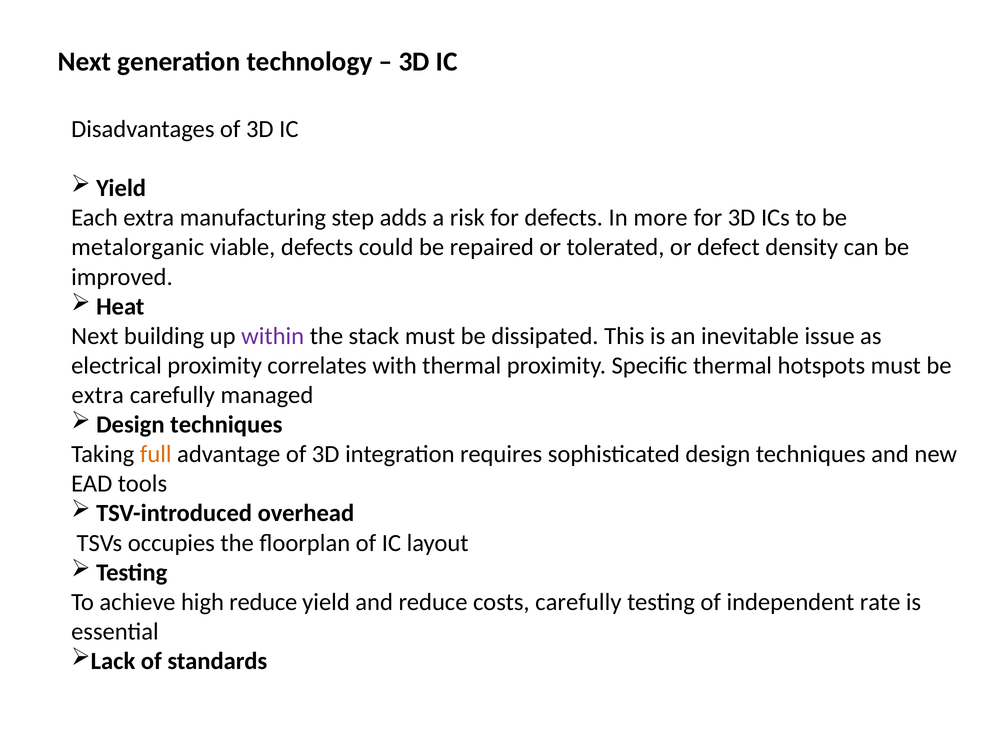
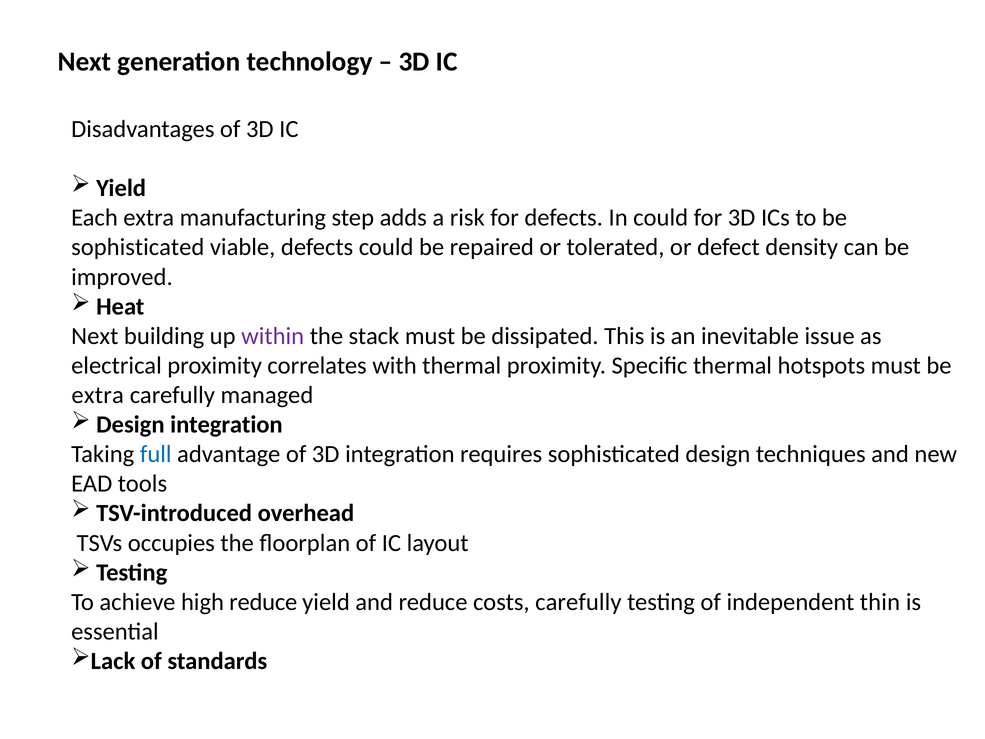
In more: more -> could
metalorganic at (138, 247): metalorganic -> sophisticated
techniques at (226, 425): techniques -> integration
full colour: orange -> blue
rate: rate -> thin
